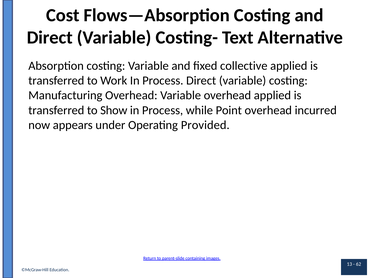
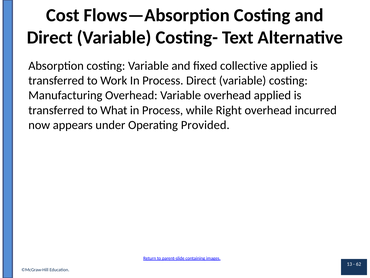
Show: Show -> What
Point: Point -> Right
